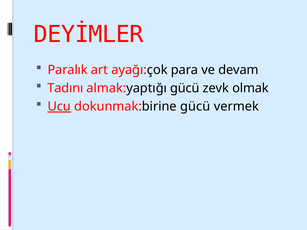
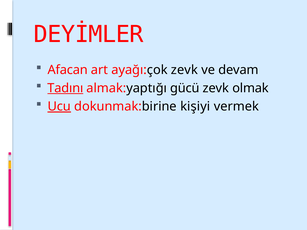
Paralık: Paralık -> Afacan
ayağı:çok para: para -> zevk
Tadını underline: none -> present
dokunmak:birine gücü: gücü -> kişiyi
